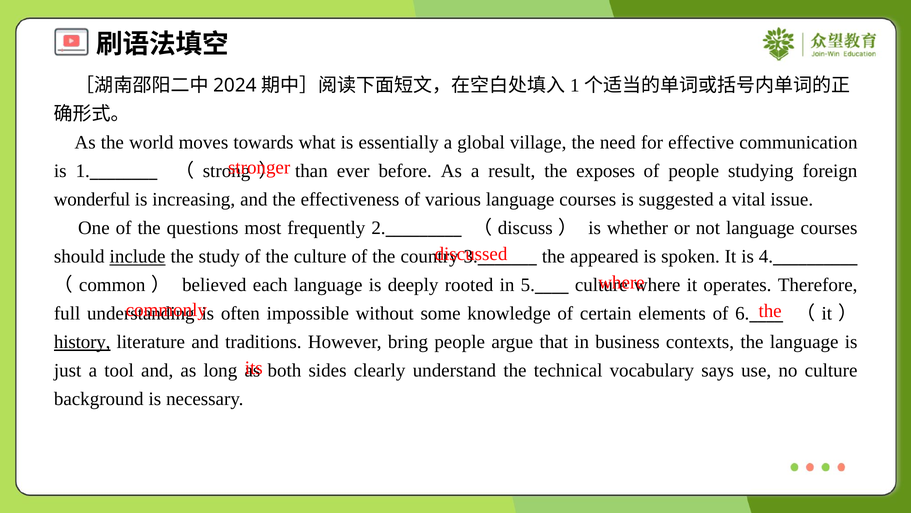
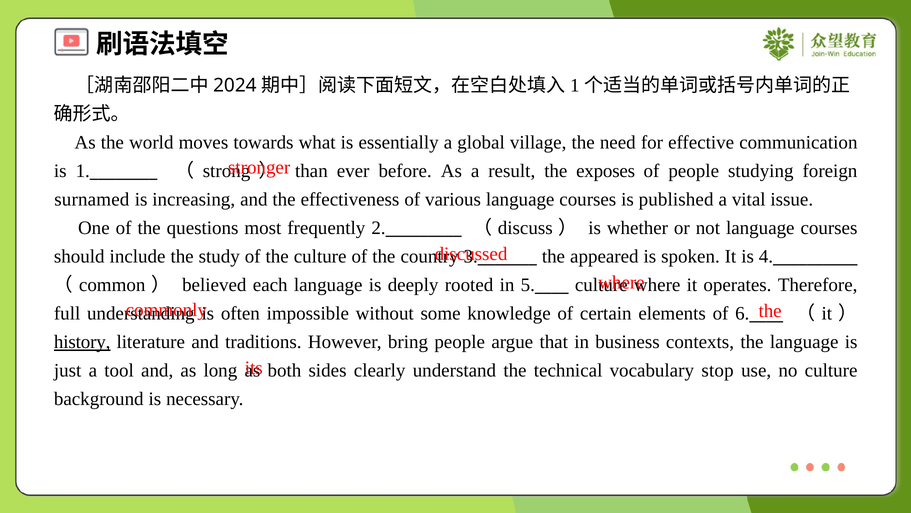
wonderful: wonderful -> surnamed
suggested: suggested -> published
include underline: present -> none
says: says -> stop
